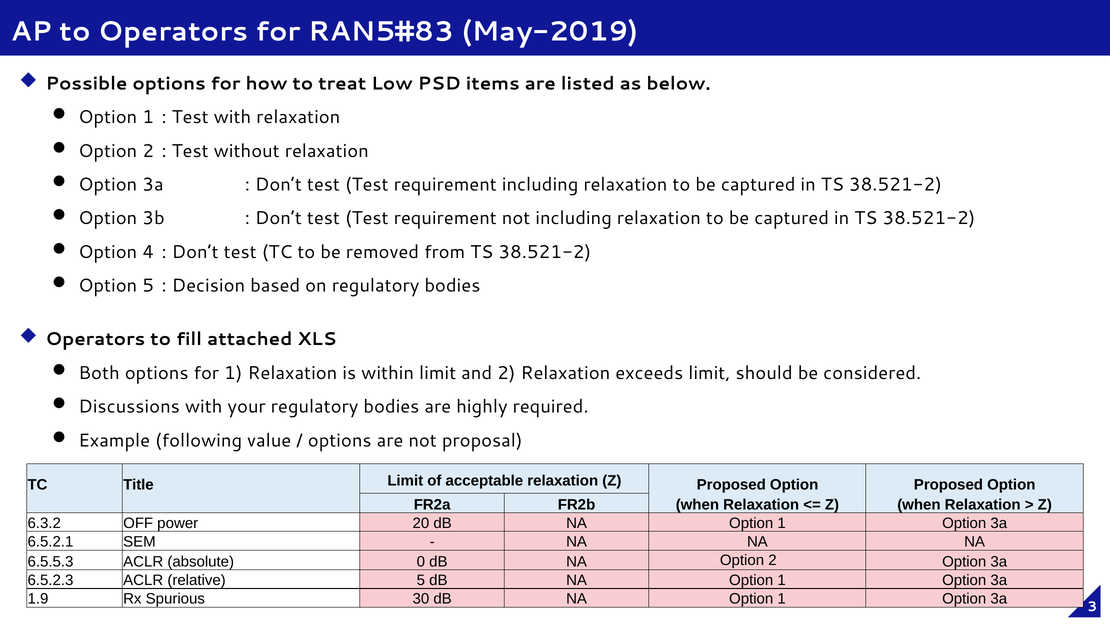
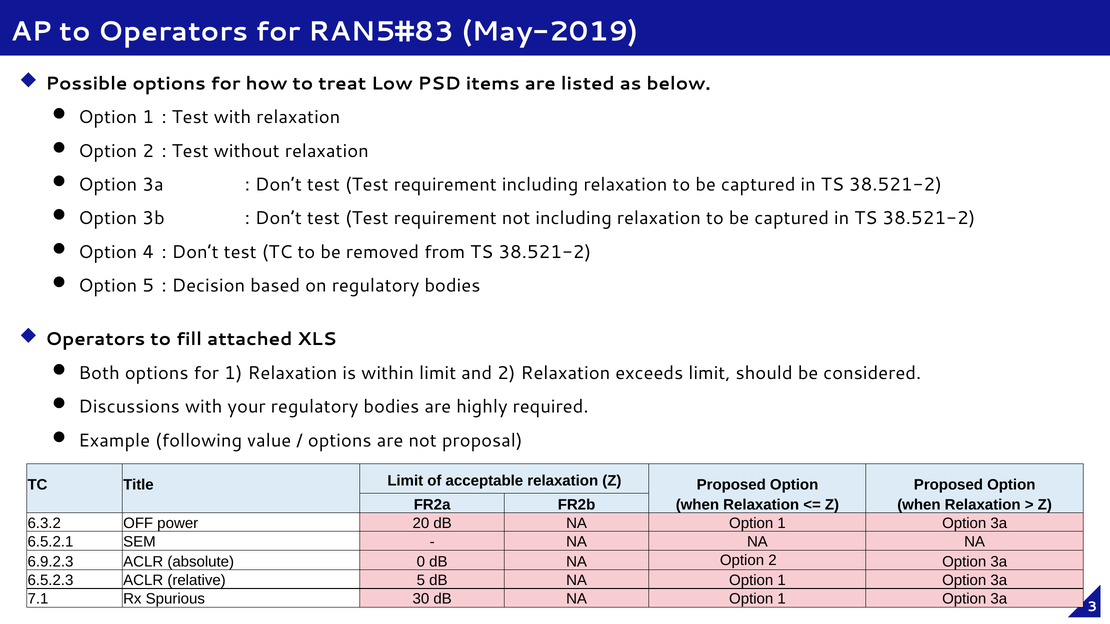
6.5.5.3: 6.5.5.3 -> 6.9.2.3
1.9: 1.9 -> 7.1
